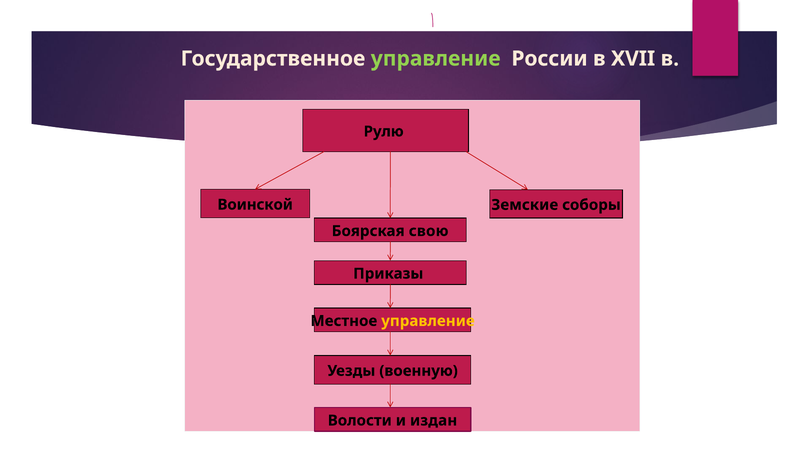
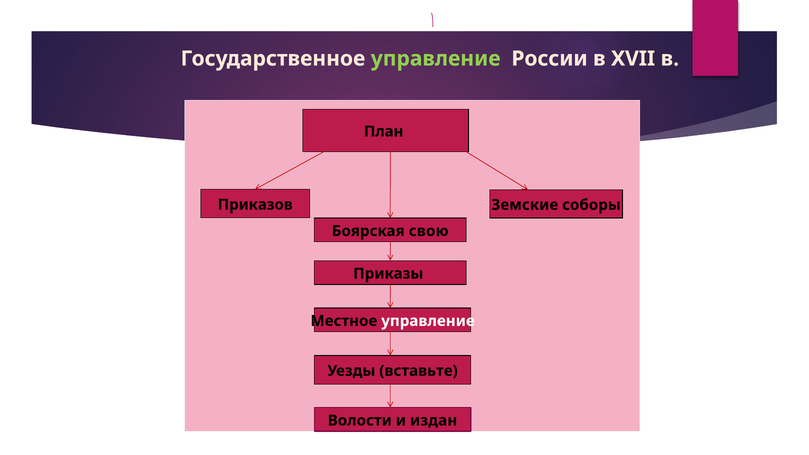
Рулю: Рулю -> План
Воинской: Воинской -> Приказов
управление at (428, 321) colour: yellow -> white
военную: военную -> вставьте
